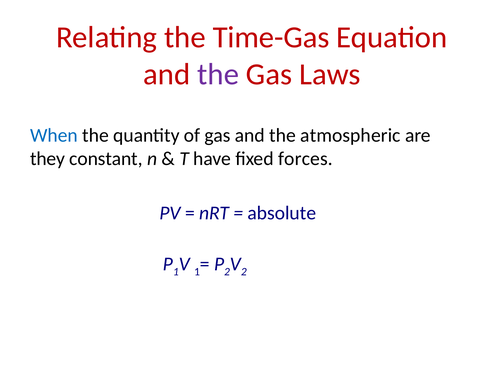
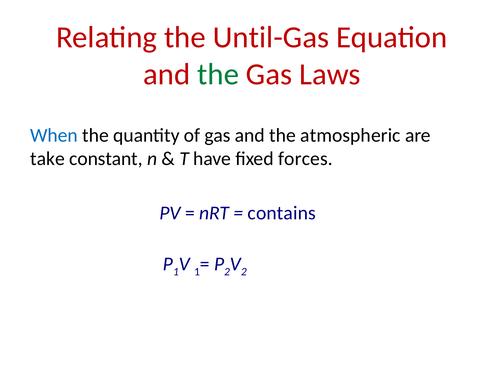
Time-Gas: Time-Gas -> Until-Gas
the at (218, 74) colour: purple -> green
they: they -> take
absolute: absolute -> contains
